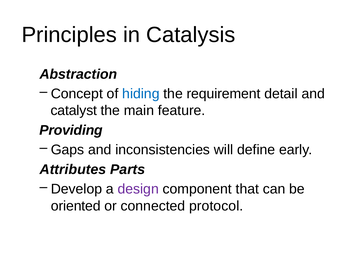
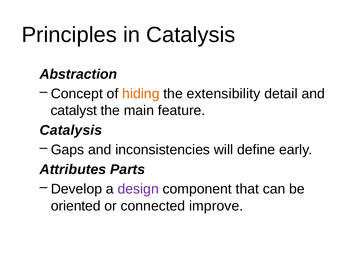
hiding colour: blue -> orange
requirement: requirement -> extensibility
Providing at (71, 130): Providing -> Catalysis
protocol: protocol -> improve
